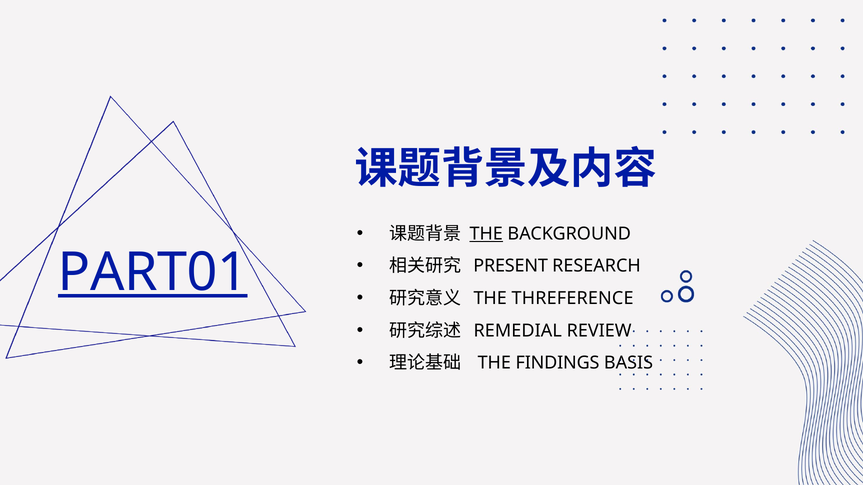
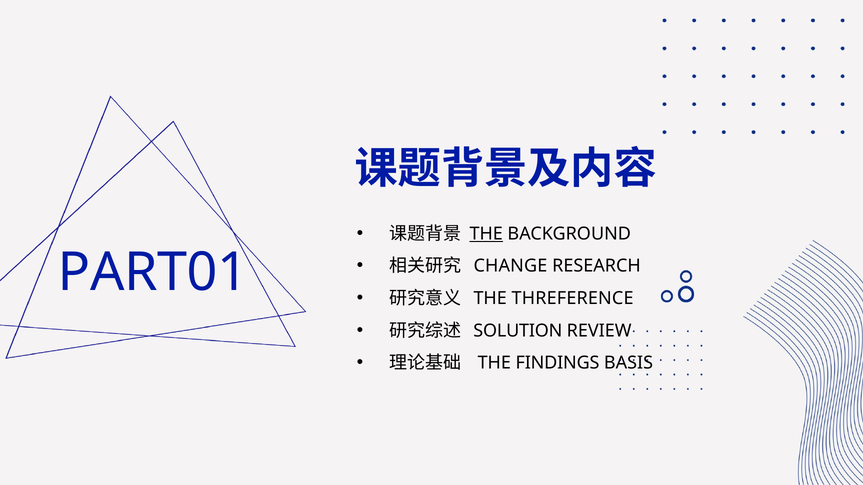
PRESENT: PRESENT -> CHANGE
PART01 underline: present -> none
REMEDIAL: REMEDIAL -> SOLUTION
